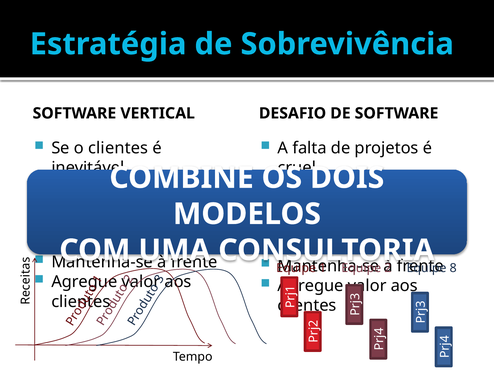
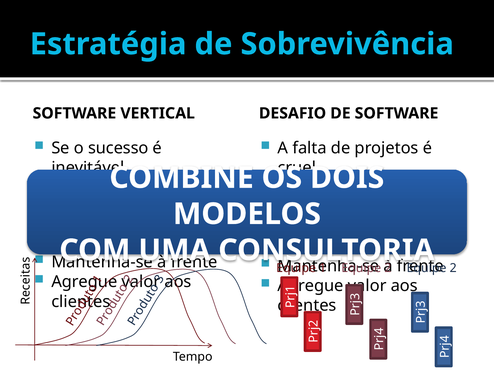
o clientes: clientes -> sucesso
8 at (453, 269): 8 -> 2
